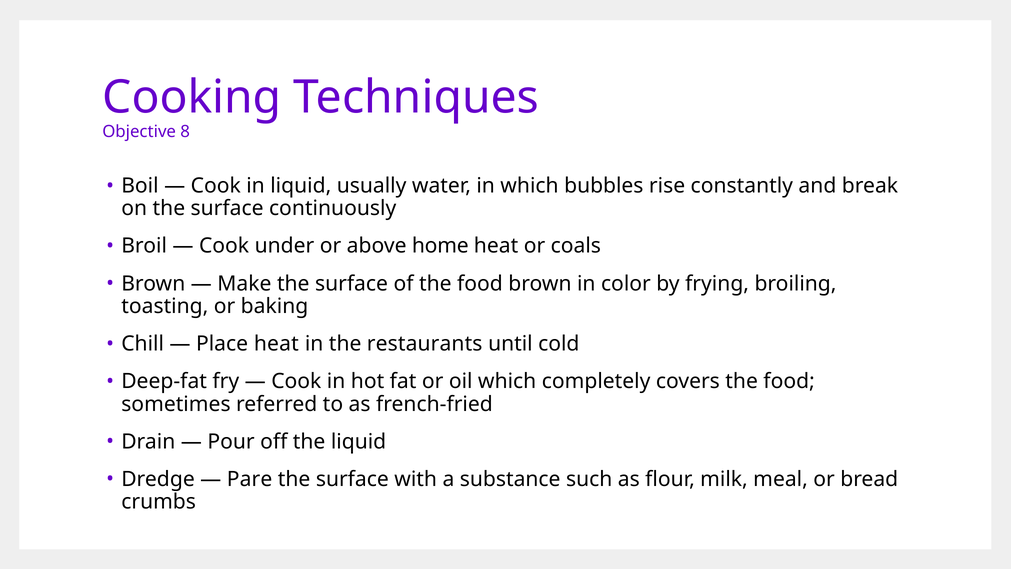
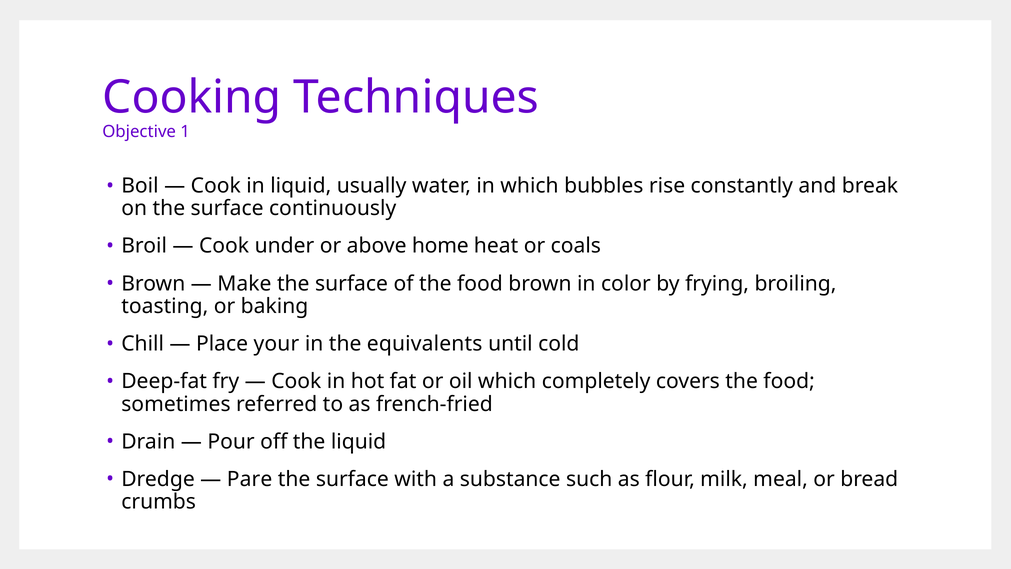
8: 8 -> 1
Place heat: heat -> your
restaurants: restaurants -> equivalents
